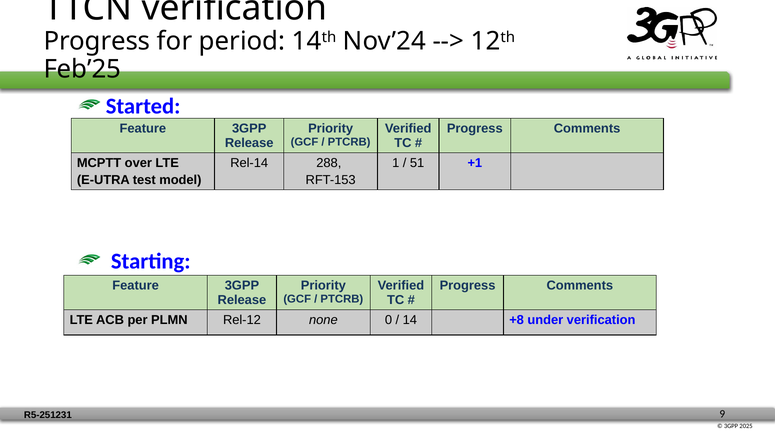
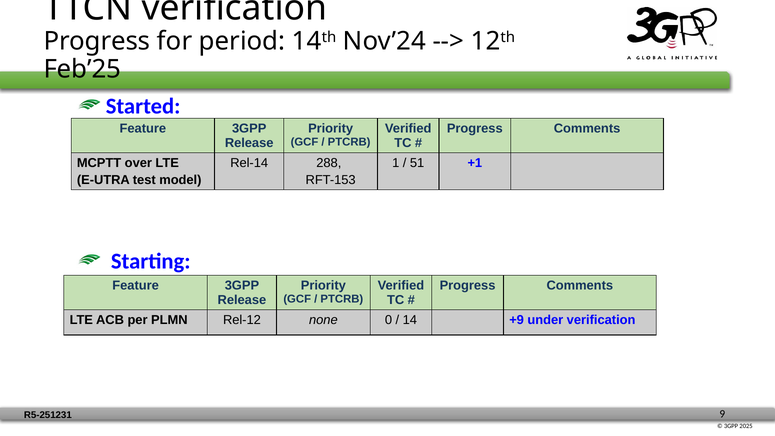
+8: +8 -> +9
